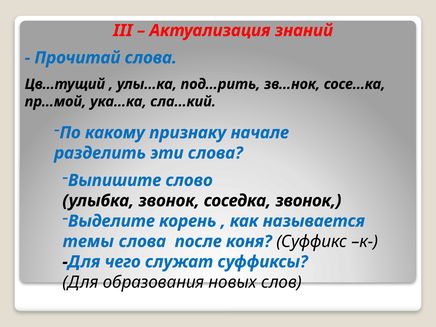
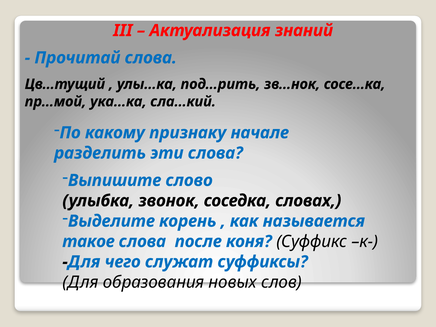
соседка звонок: звонок -> словах
темы: темы -> такое
